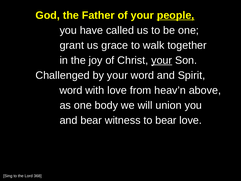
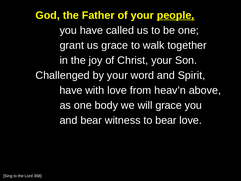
your at (162, 60) underline: present -> none
word at (71, 90): word -> have
will union: union -> grace
